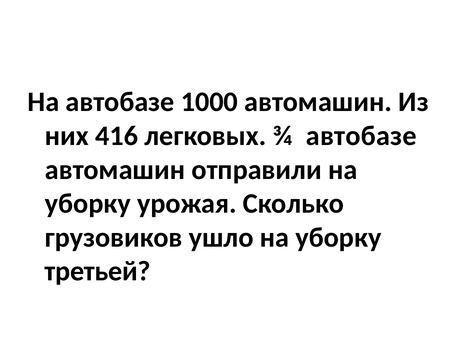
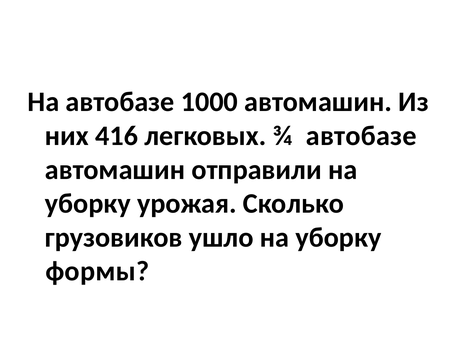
третьей: третьей -> формы
